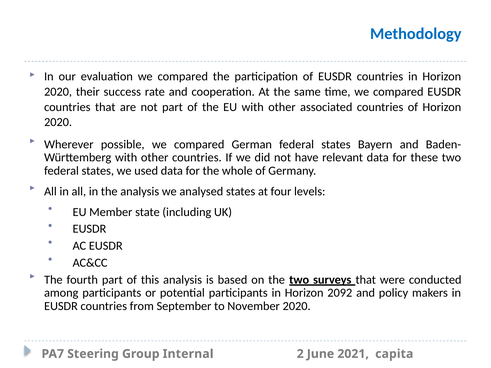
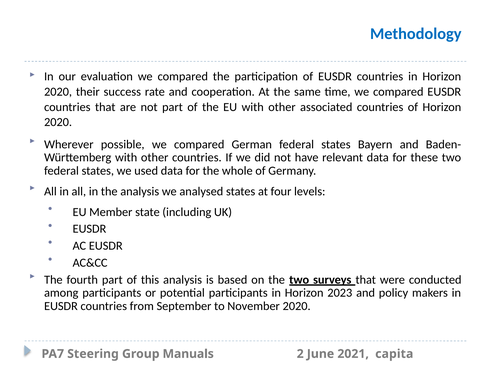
2092: 2092 -> 2023
Internal: Internal -> Manuals
